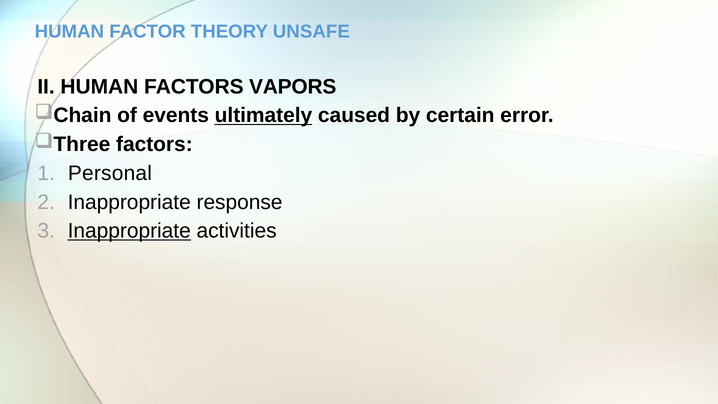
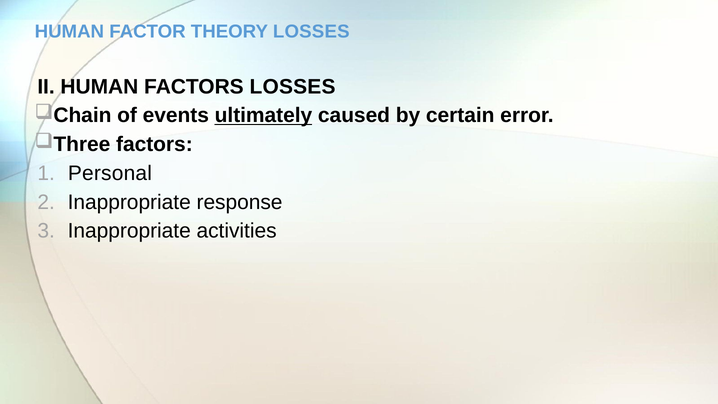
THEORY UNSAFE: UNSAFE -> LOSSES
FACTORS VAPORS: VAPORS -> LOSSES
Inappropriate at (129, 231) underline: present -> none
